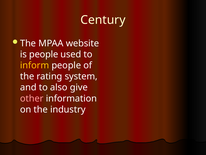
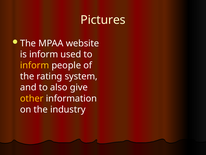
Century: Century -> Pictures
is people: people -> inform
other colour: pink -> yellow
